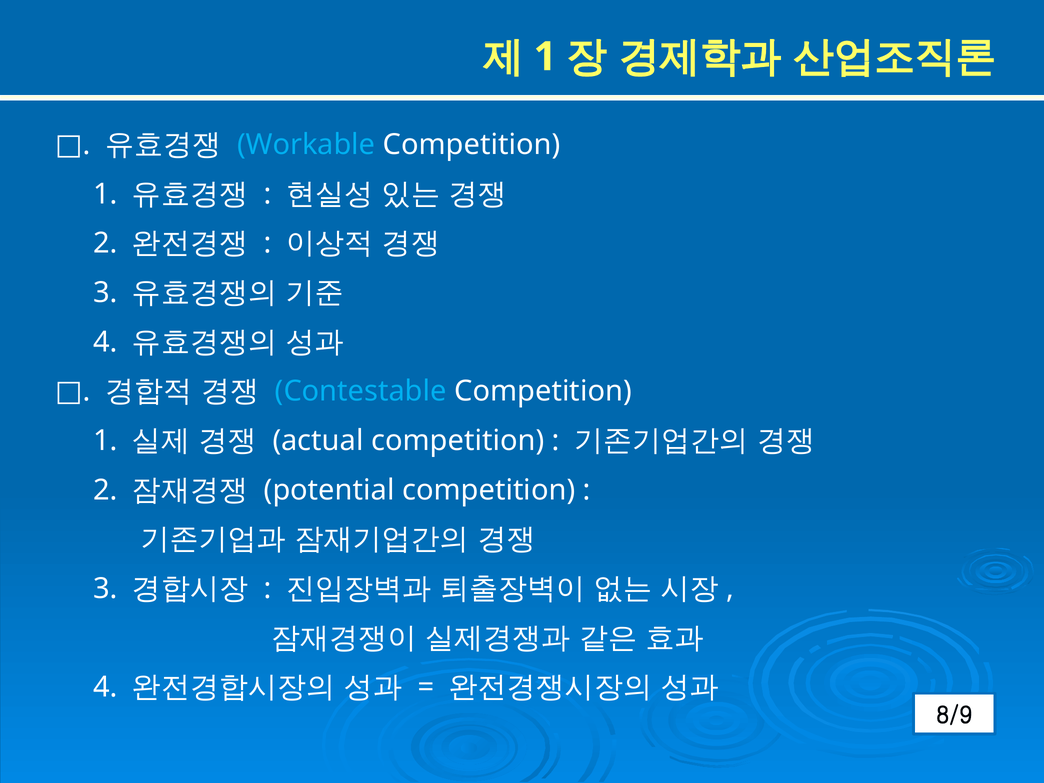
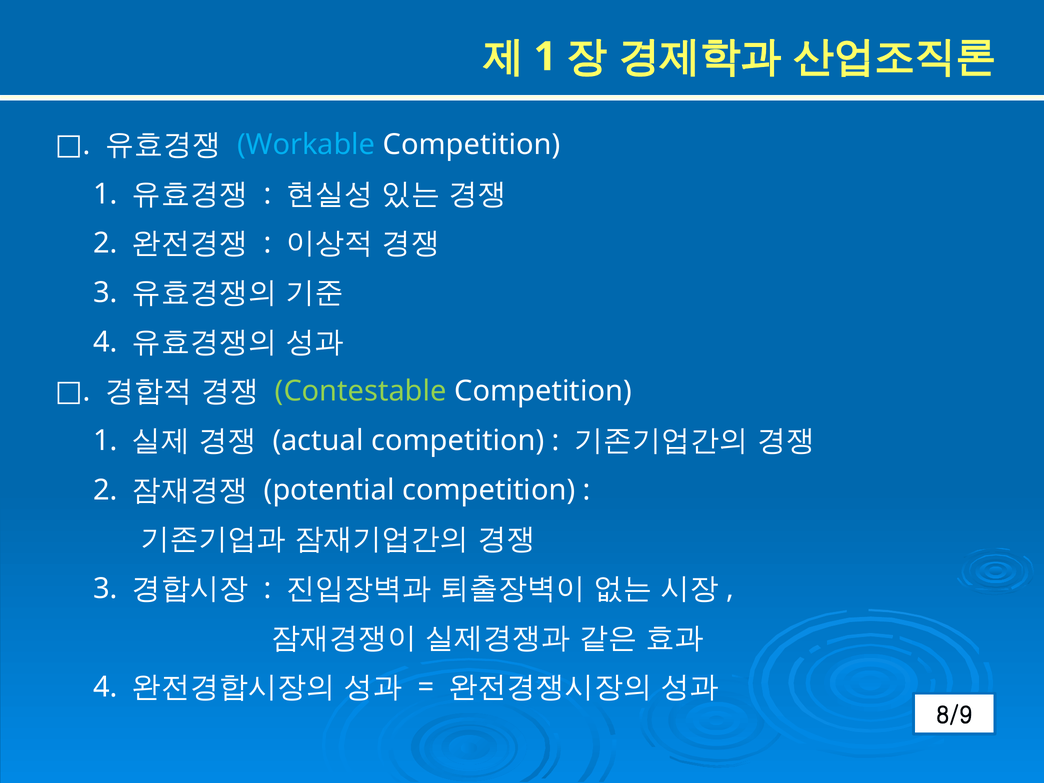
Contestable colour: light blue -> light green
